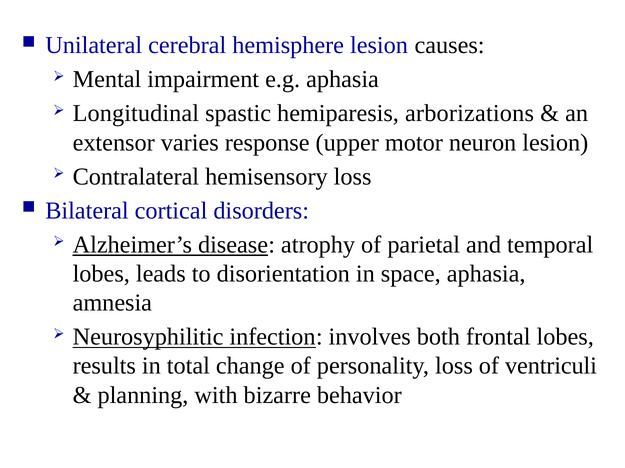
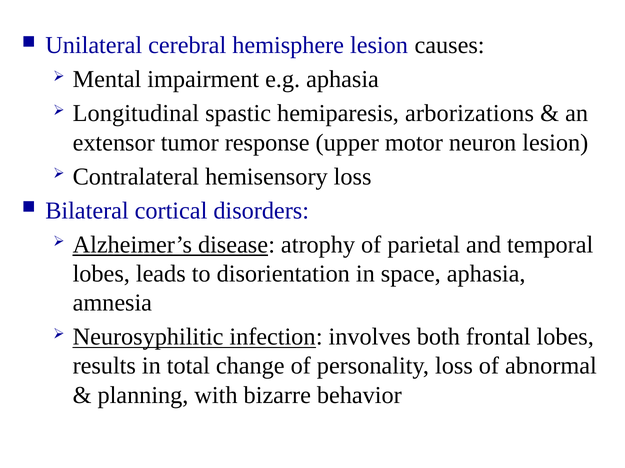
varies: varies -> tumor
ventriculi: ventriculi -> abnormal
